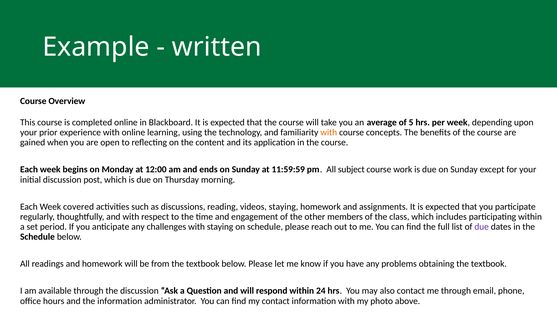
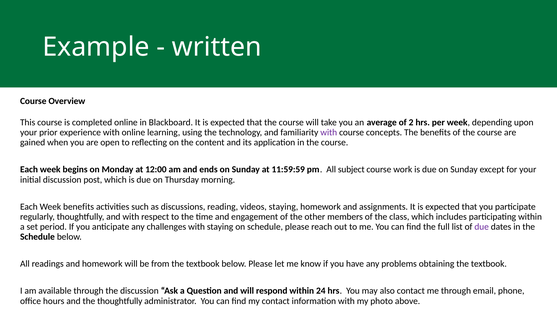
5: 5 -> 2
with at (329, 132) colour: orange -> purple
Week covered: covered -> benefits
the information: information -> thoughtfully
